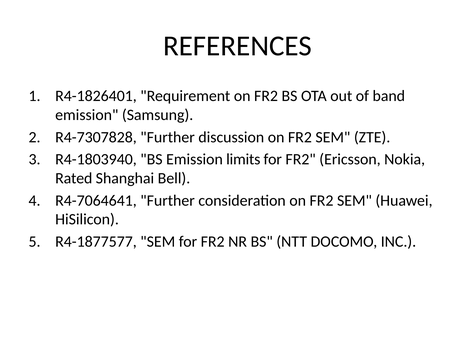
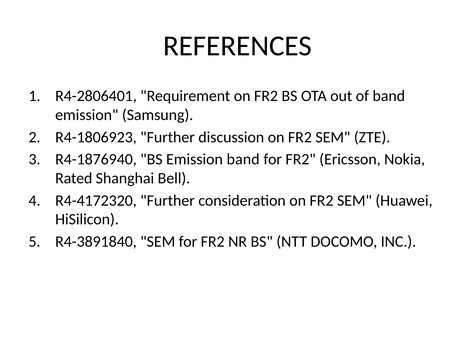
R4-1826401: R4-1826401 -> R4-2806401
R4-7307828: R4-7307828 -> R4-1806923
R4-1803940: R4-1803940 -> R4-1876940
Emission limits: limits -> band
R4-7064641: R4-7064641 -> R4-4172320
R4-1877577: R4-1877577 -> R4-3891840
